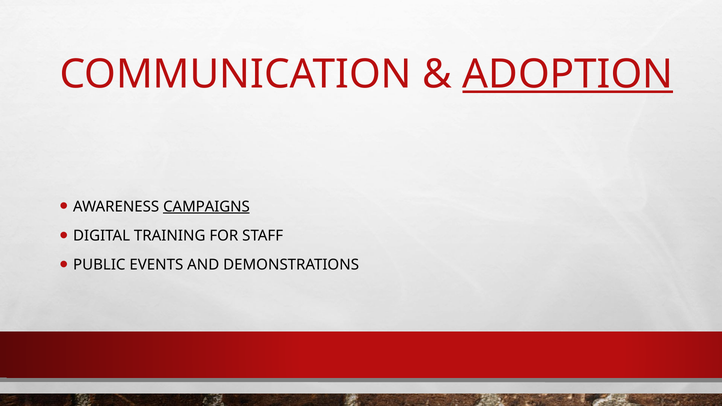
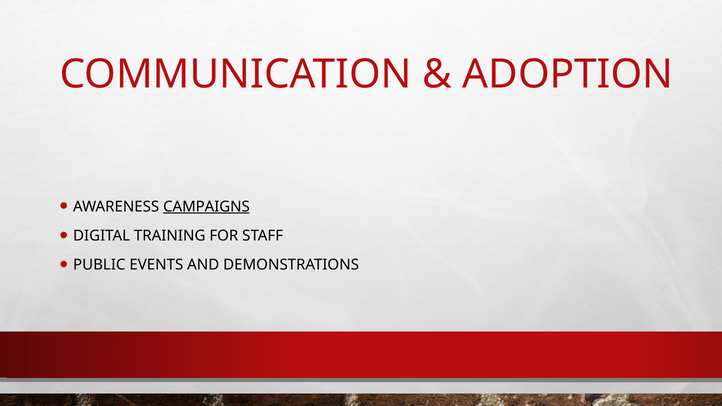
ADOPTION underline: present -> none
